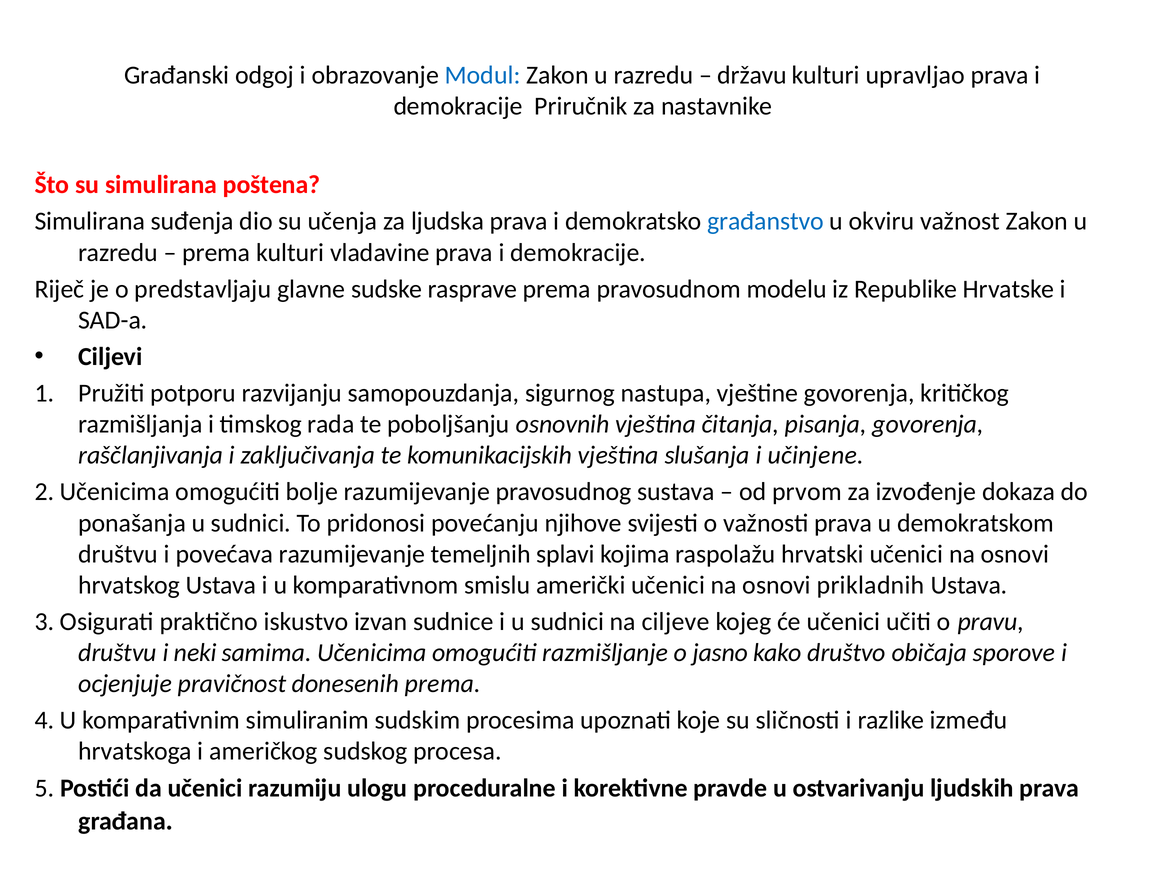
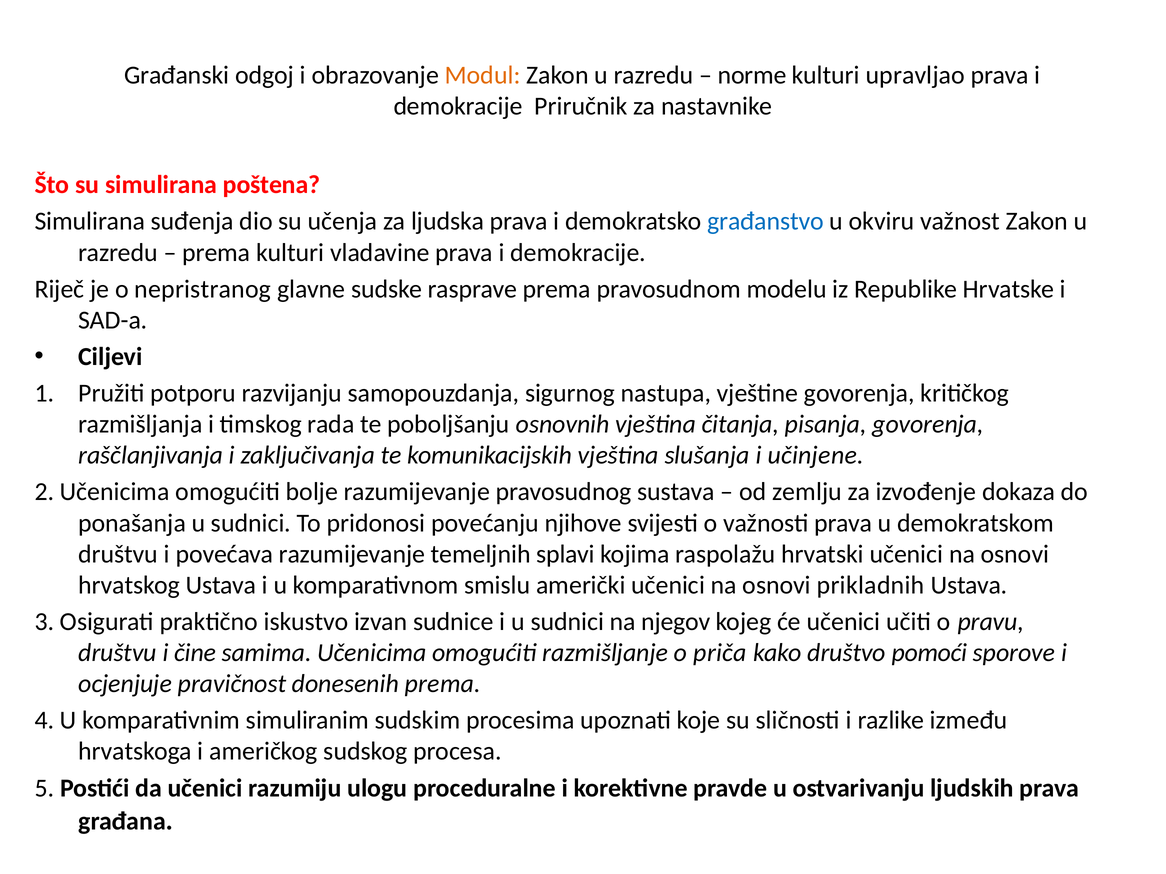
Modul colour: blue -> orange
državu: državu -> norme
predstavljaju: predstavljaju -> nepristranog
prvom: prvom -> zemlju
ciljeve: ciljeve -> njegov
neki: neki -> čine
jasno: jasno -> priča
običaja: običaja -> pomoći
